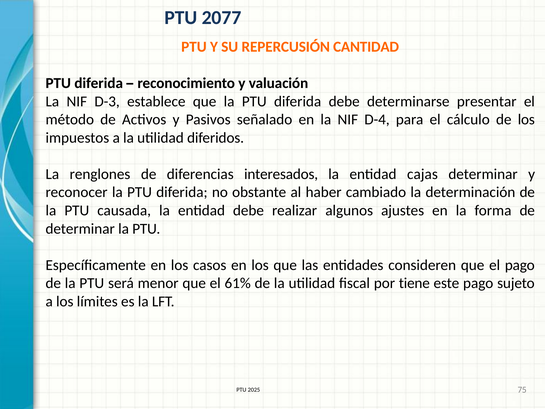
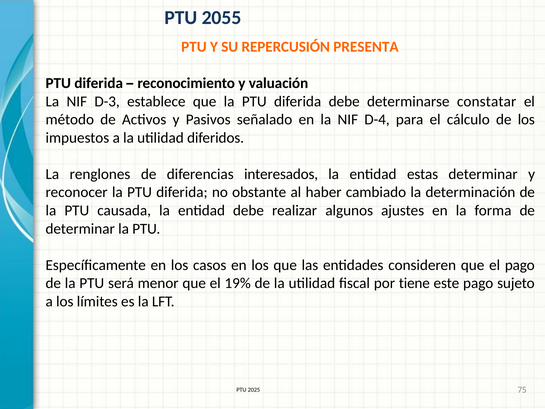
2077: 2077 -> 2055
CANTIDAD: CANTIDAD -> PRESENTA
presentar: presentar -> constatar
cajas: cajas -> estas
61%: 61% -> 19%
